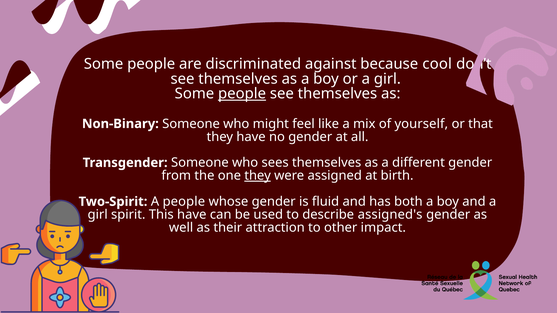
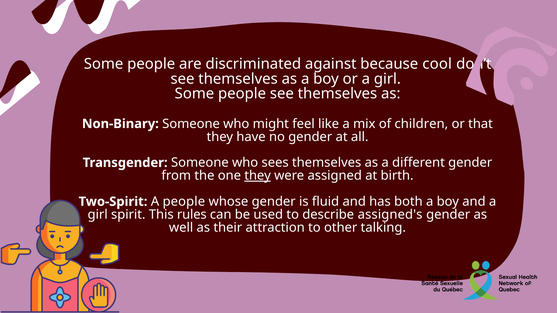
people at (242, 94) underline: present -> none
yourself: yourself -> children
This have: have -> rules
impact: impact -> talking
